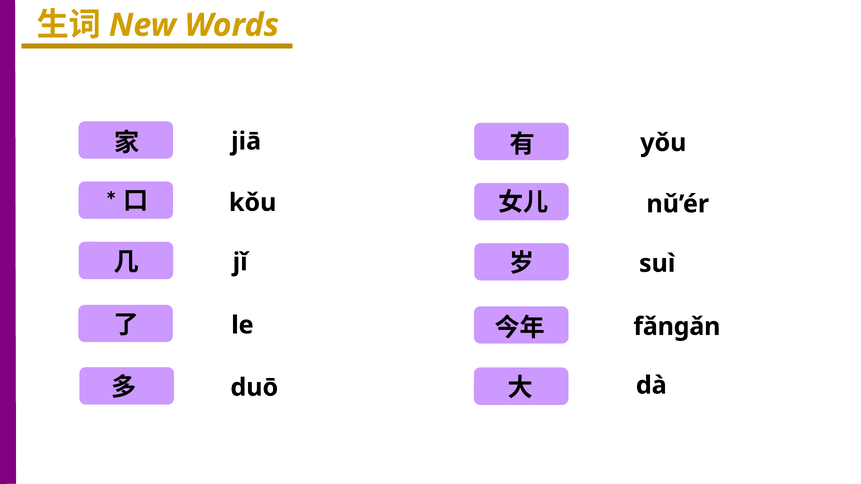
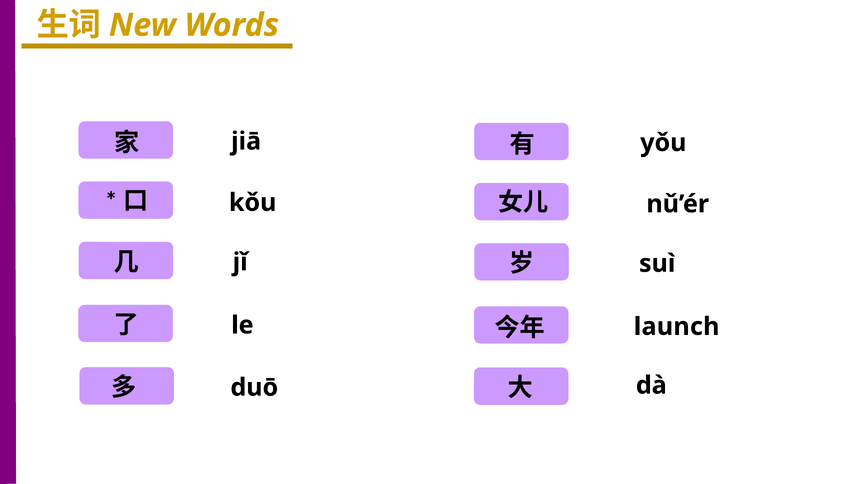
fǎnɡǎn: fǎnɡǎn -> launch
